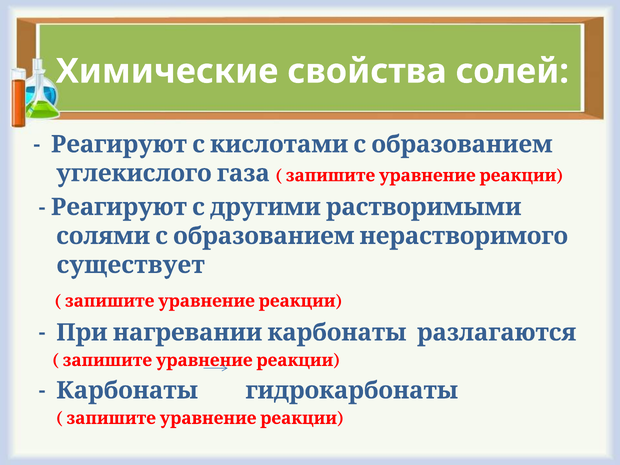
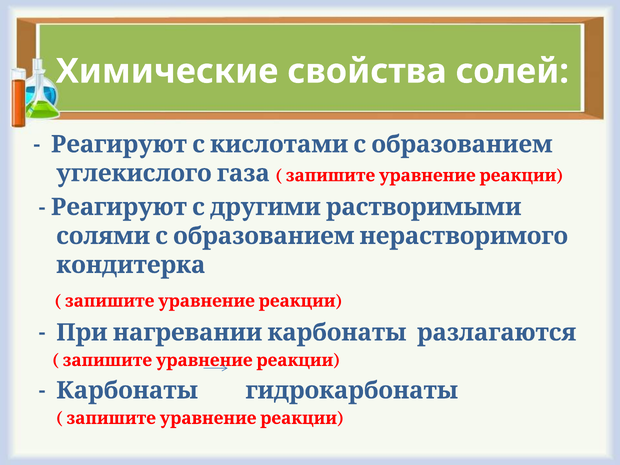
существует: существует -> кондитерка
